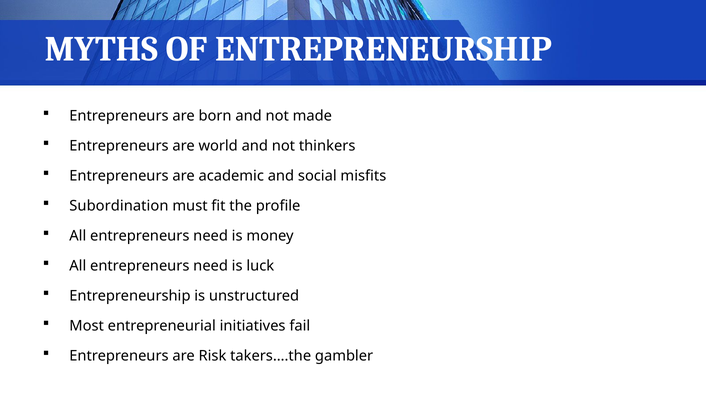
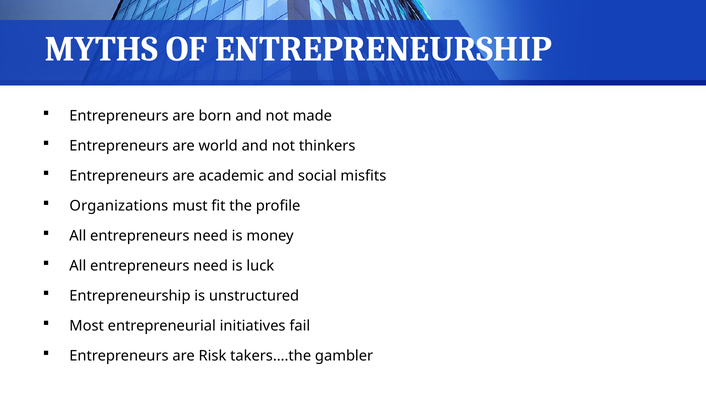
Subordination: Subordination -> Organizations
